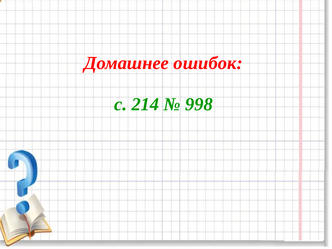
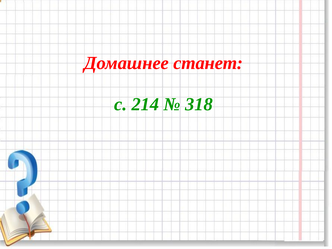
ошибок: ошибок -> станет
998: 998 -> 318
